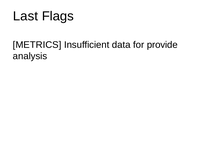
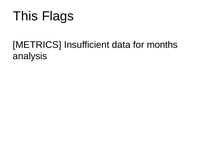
Last: Last -> This
provide: provide -> months
